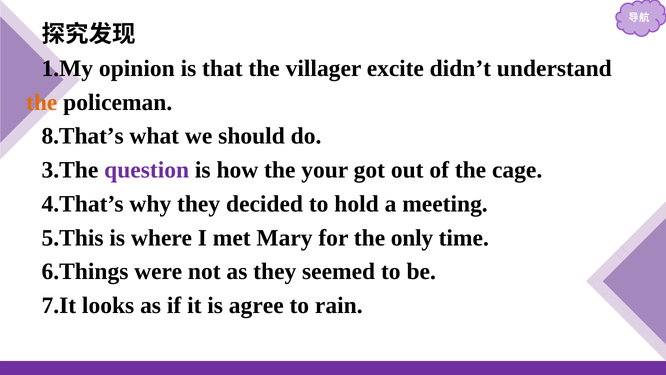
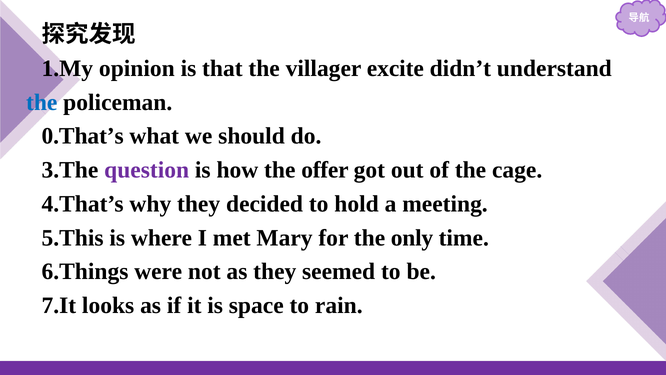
the at (42, 102) colour: orange -> blue
8.That’s: 8.That’s -> 0.That’s
your: your -> offer
agree: agree -> space
